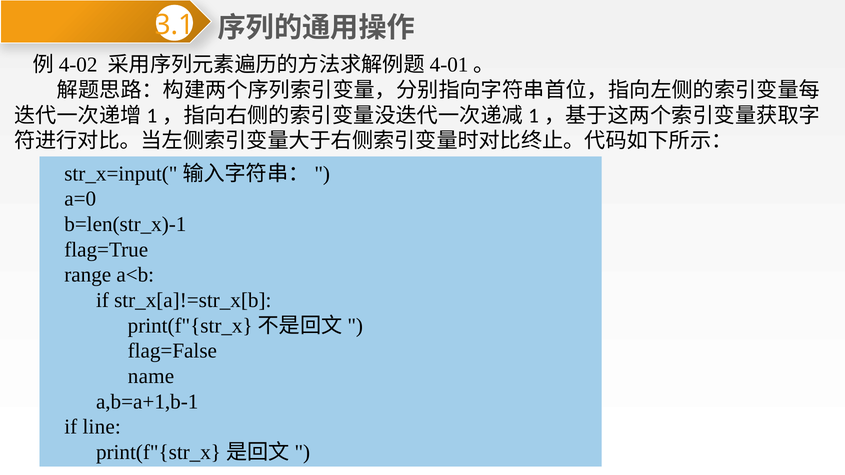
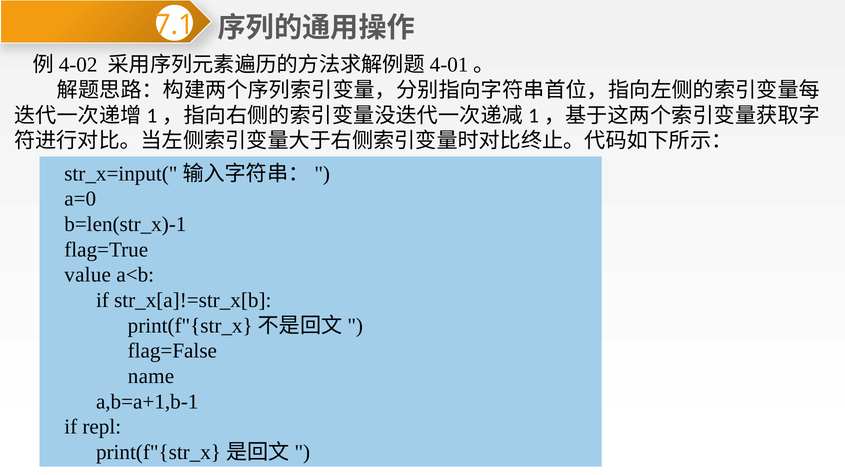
3.1: 3.1 -> 7.1
range: range -> value
line: line -> repl
